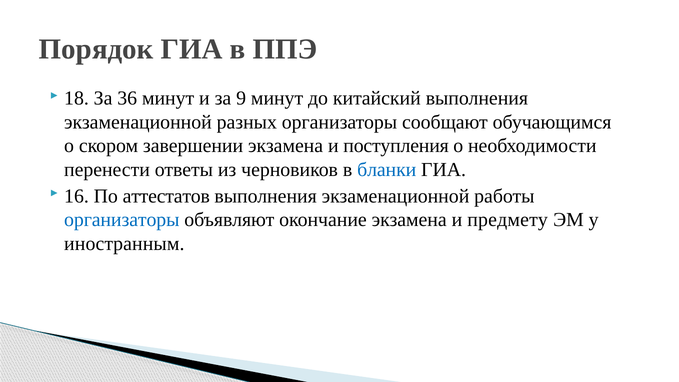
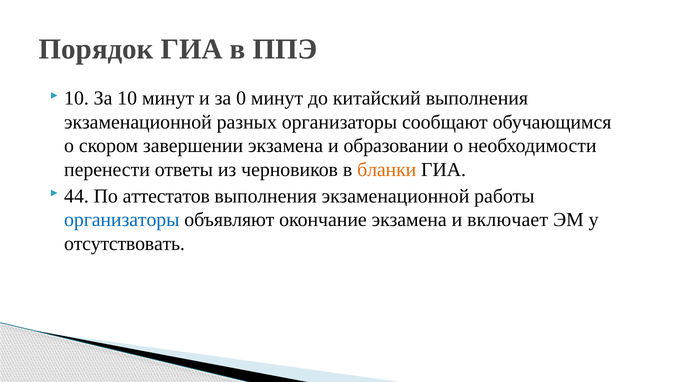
18 at (76, 98): 18 -> 10
За 36: 36 -> 10
9: 9 -> 0
поступления: поступления -> образовании
бланки colour: blue -> orange
16: 16 -> 44
предмету: предмету -> включает
иностранным: иностранным -> отсутствовать
